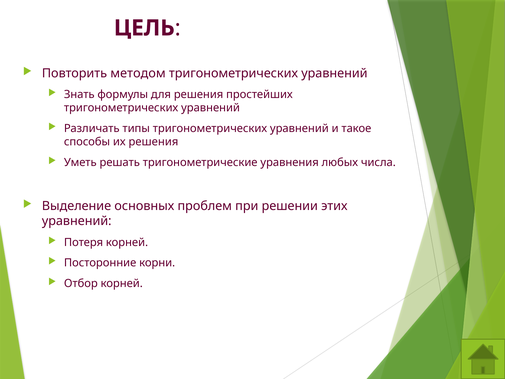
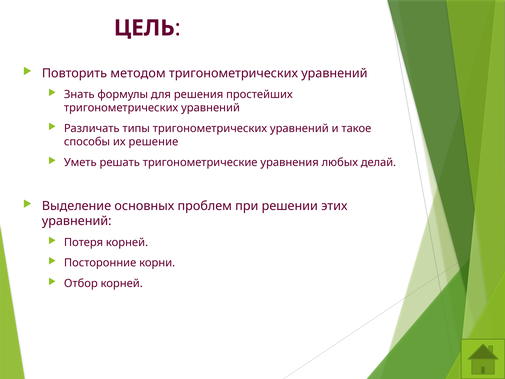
их решения: решения -> решение
числа: числа -> делай
